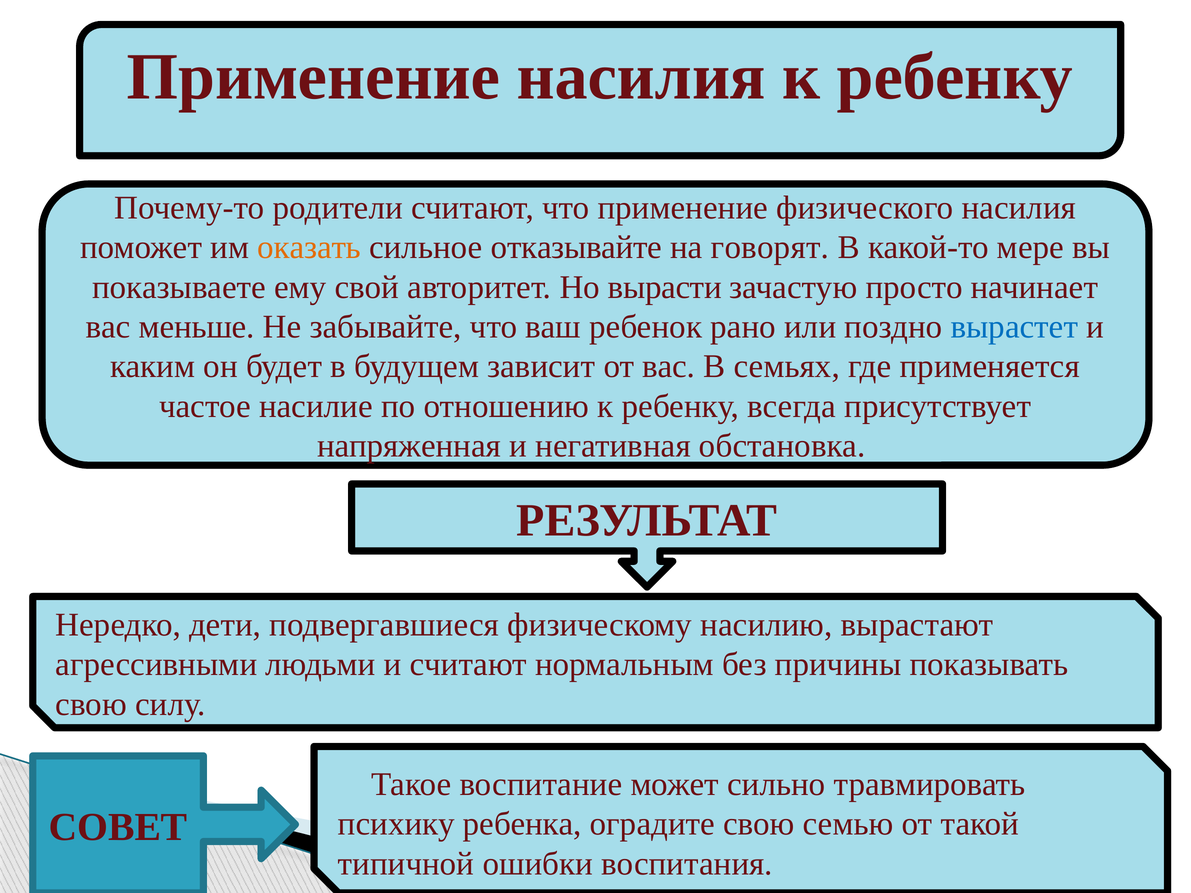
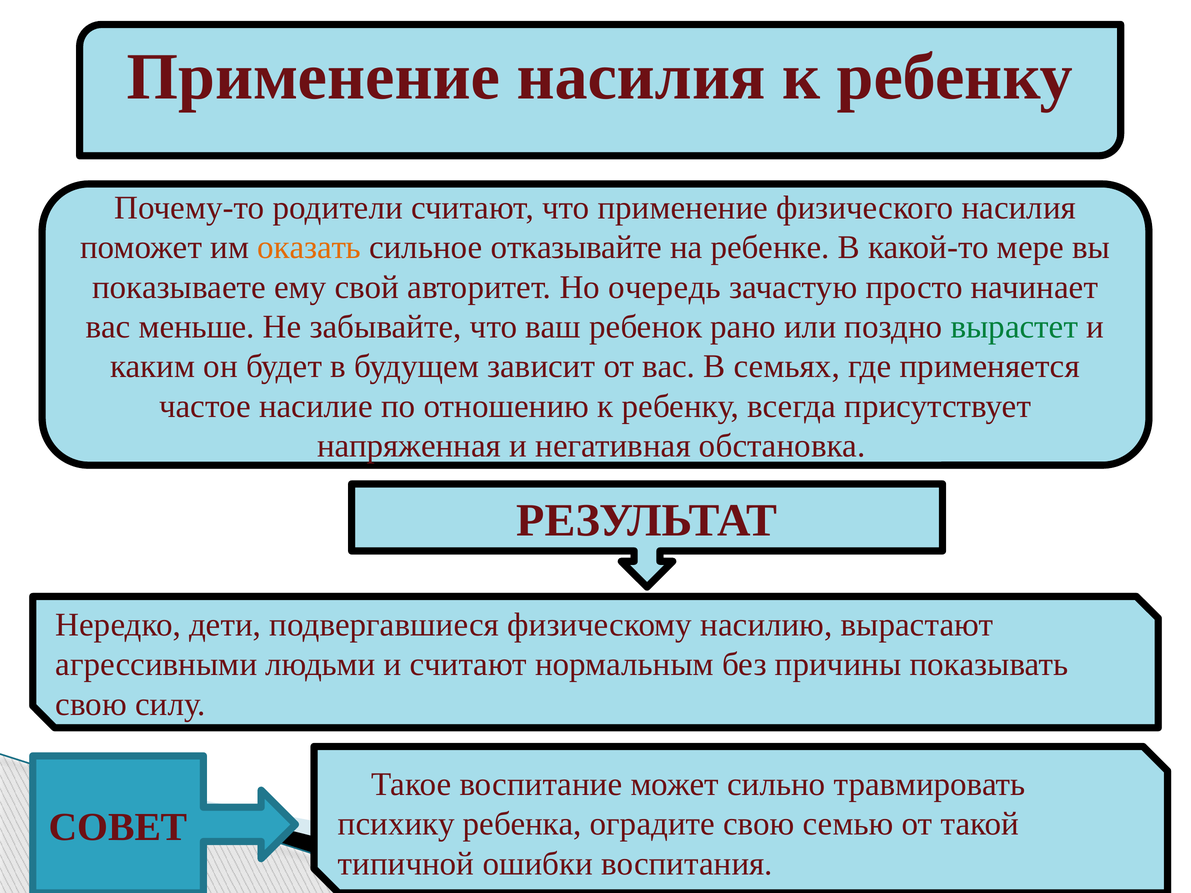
говорят: говорят -> ребенке
вырасти: вырасти -> очередь
вырастет colour: blue -> green
